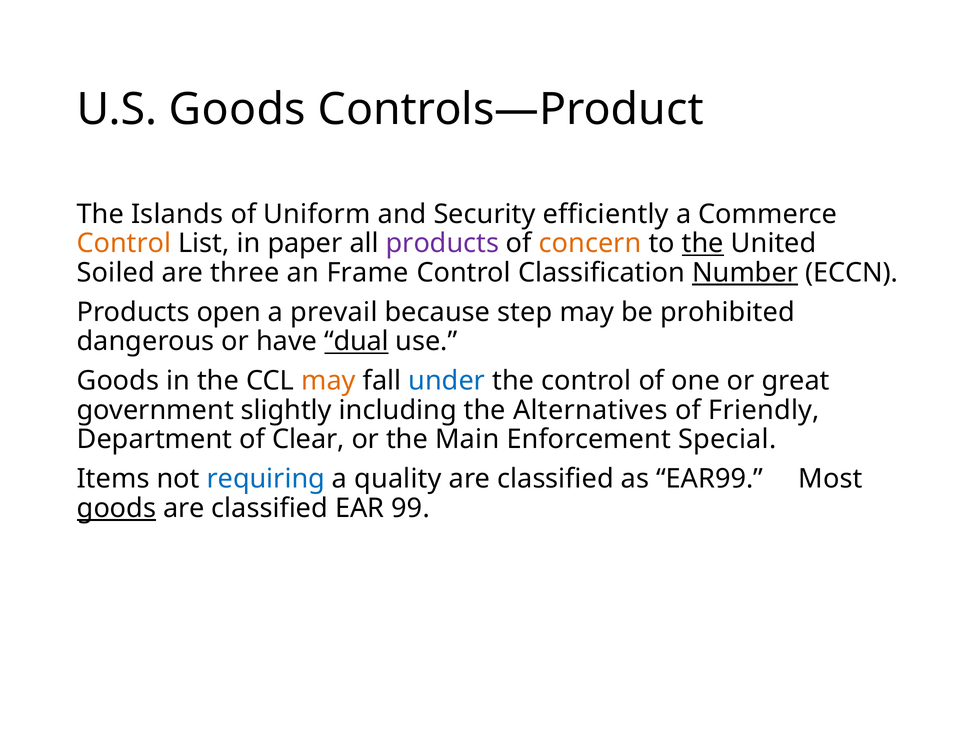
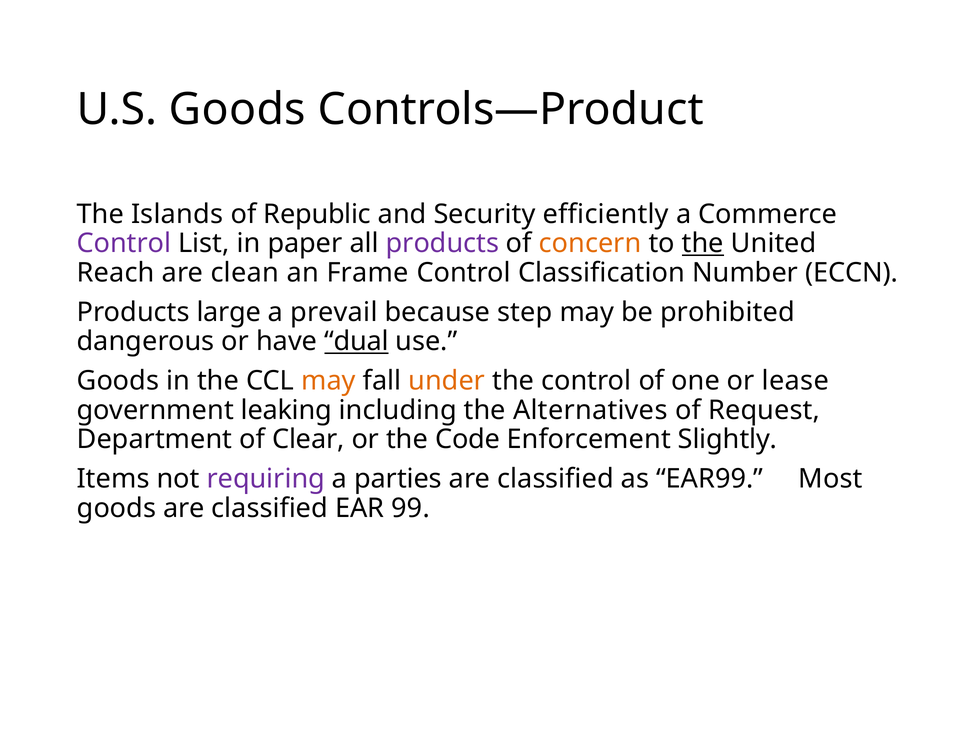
Uniform: Uniform -> Republic
Control at (124, 244) colour: orange -> purple
Soiled: Soiled -> Reach
three: three -> clean
Number underline: present -> none
open: open -> large
under colour: blue -> orange
great: great -> lease
slightly: slightly -> leaking
Friendly: Friendly -> Request
Main: Main -> Code
Special: Special -> Slightly
requiring colour: blue -> purple
quality: quality -> parties
goods at (116, 508) underline: present -> none
